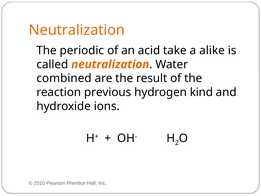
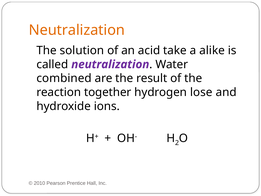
periodic: periodic -> solution
neutralization at (110, 64) colour: orange -> purple
previous: previous -> together
kind: kind -> lose
